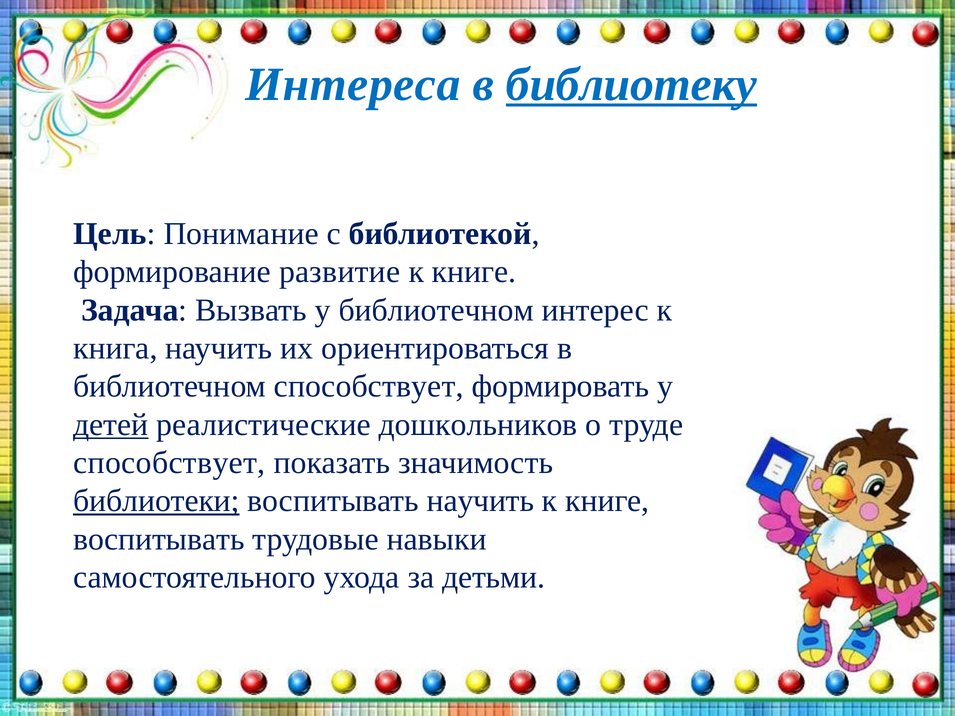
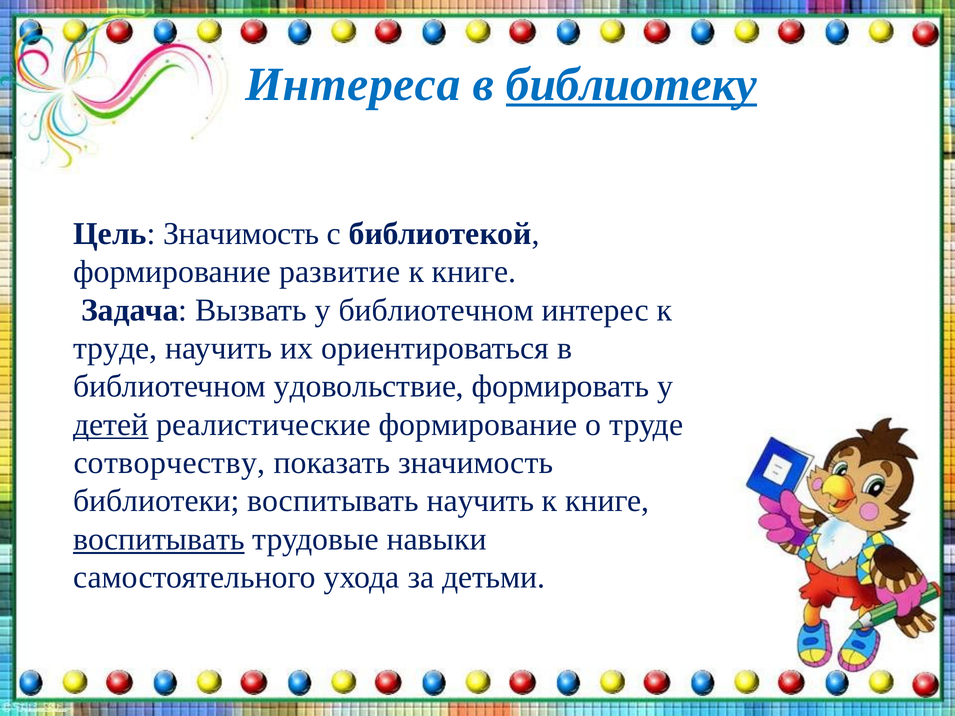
Цель Понимание: Понимание -> Значимость
книга at (115, 348): книга -> труде
библиотечном способствует: способствует -> удовольствие
реалистические дошкольников: дошкольников -> формирование
способствует at (169, 463): способствует -> сотворчеству
библиотеки underline: present -> none
воспитывать at (159, 539) underline: none -> present
